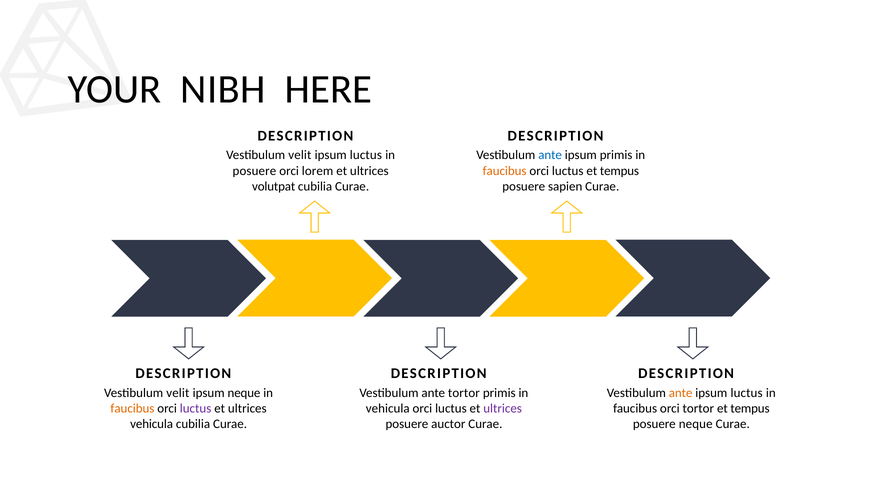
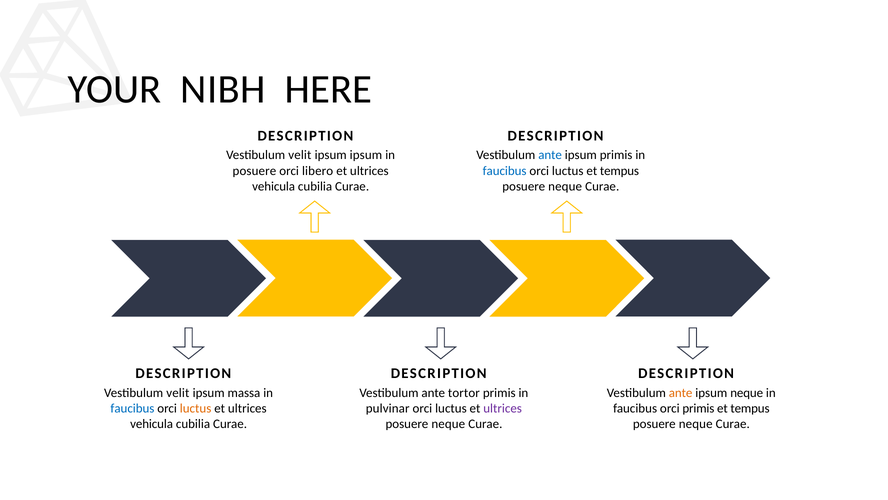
luctus at (366, 155): luctus -> ipsum
lorem: lorem -> libero
faucibus at (505, 171) colour: orange -> blue
volutpat at (274, 186): volutpat -> vehicula
sapien at (565, 186): sapien -> neque
ipsum neque: neque -> massa
luctus at (747, 392): luctus -> neque
faucibus at (132, 408) colour: orange -> blue
luctus at (196, 408) colour: purple -> orange
vehicula at (388, 408): vehicula -> pulvinar
orci tortor: tortor -> primis
auctor at (448, 423): auctor -> neque
